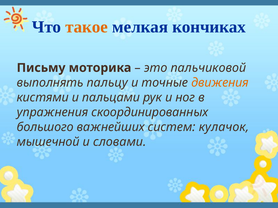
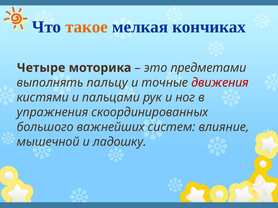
Письму: Письму -> Четыре
пальчиковой: пальчиковой -> предметами
движения colour: orange -> red
кулачок: кулачок -> влияние
словами: словами -> ладошку
